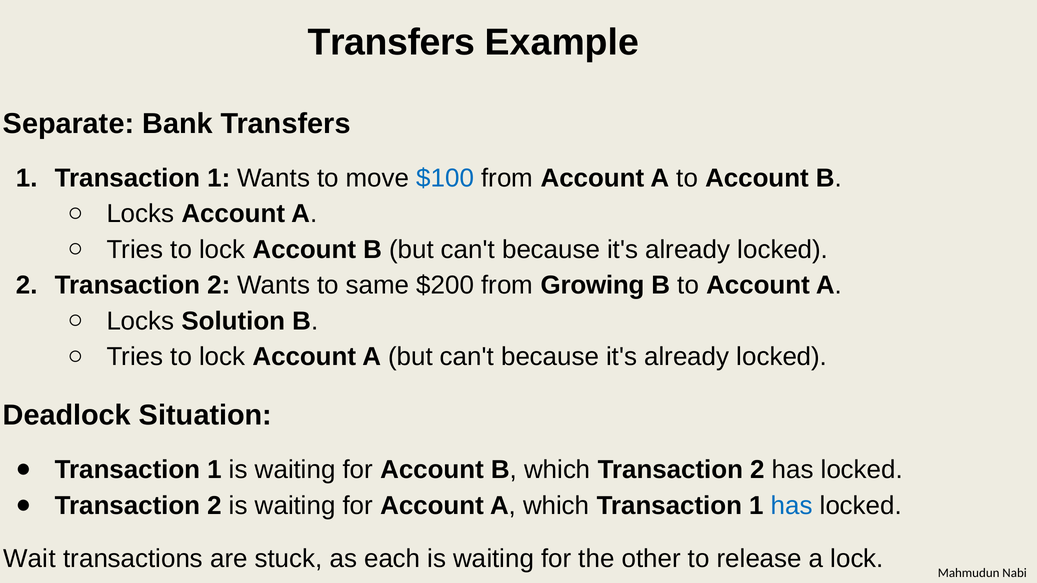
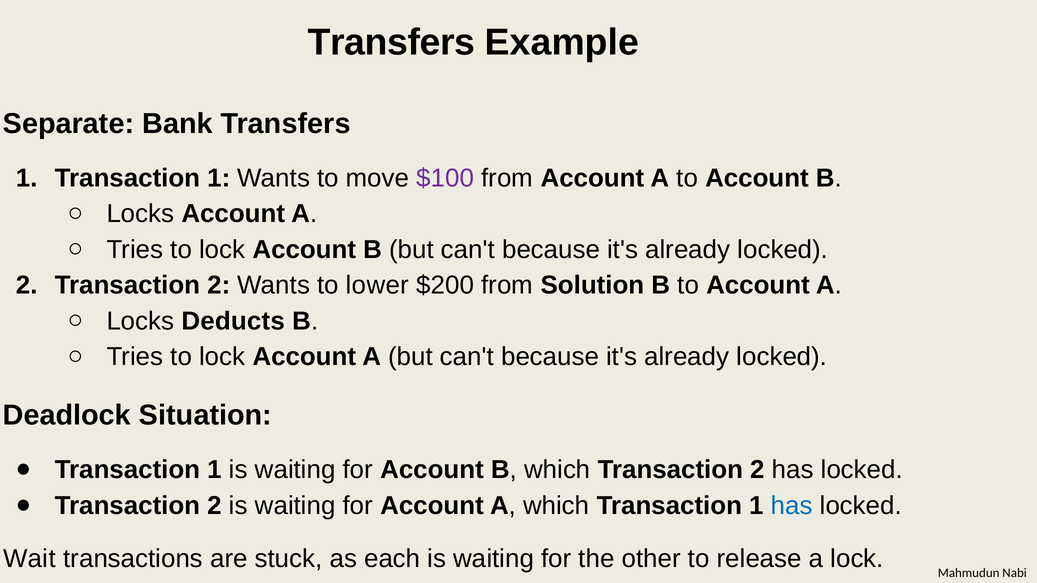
$100 colour: blue -> purple
same: same -> lower
Growing: Growing -> Solution
Solution: Solution -> Deducts
